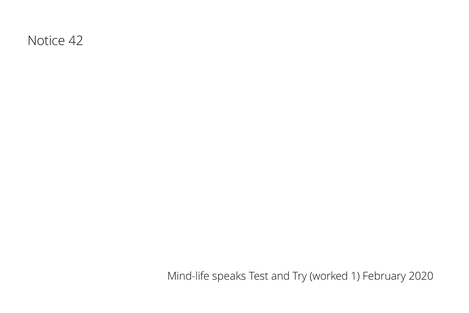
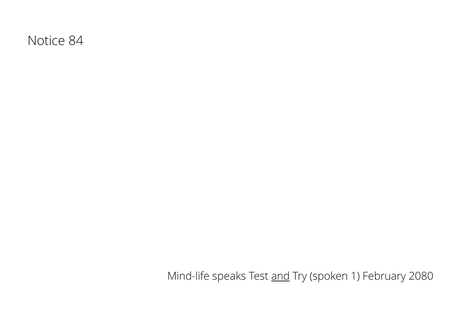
42: 42 -> 84
and underline: none -> present
worked: worked -> spoken
2020: 2020 -> 2080
